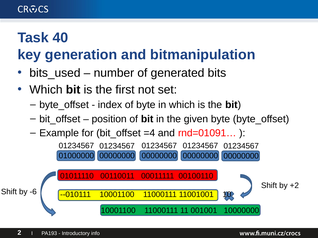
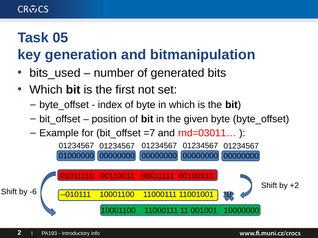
40: 40 -> 05
=4: =4 -> =7
rnd=01091…: rnd=01091… -> rnd=03011…
